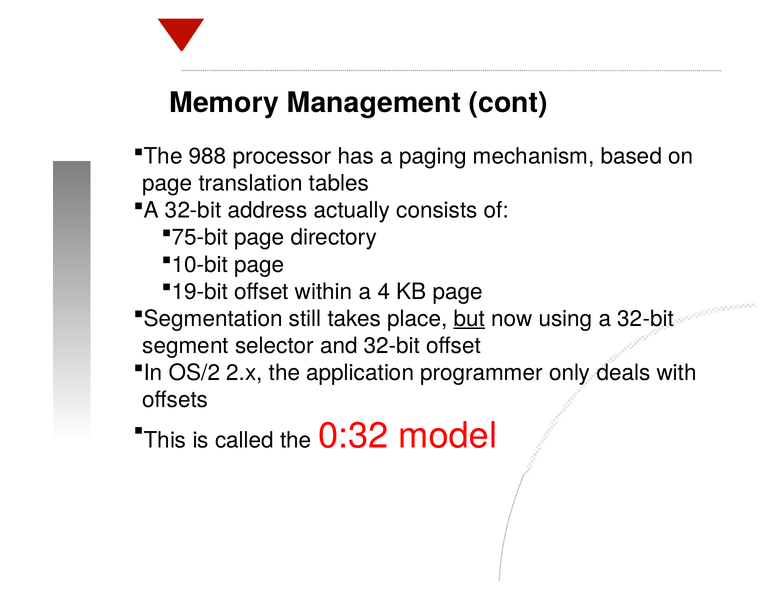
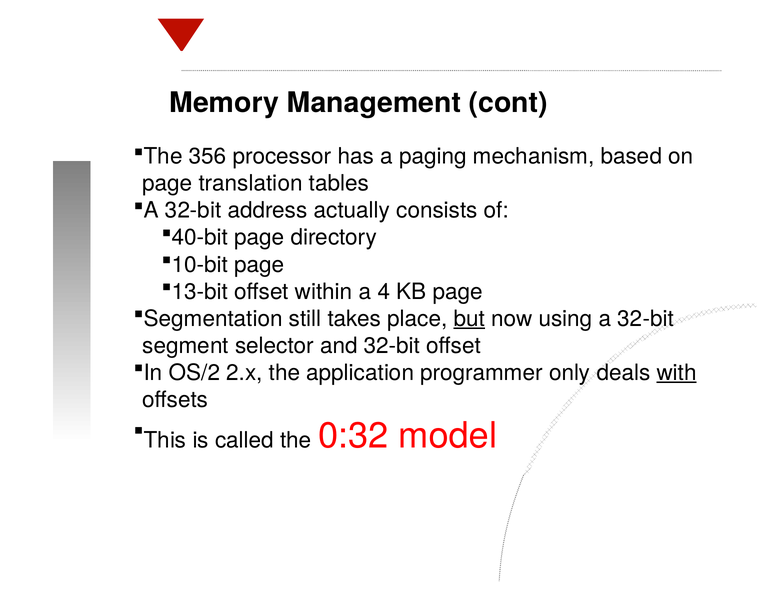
988: 988 -> 356
75-bit: 75-bit -> 40-bit
19-bit: 19-bit -> 13-bit
with underline: none -> present
